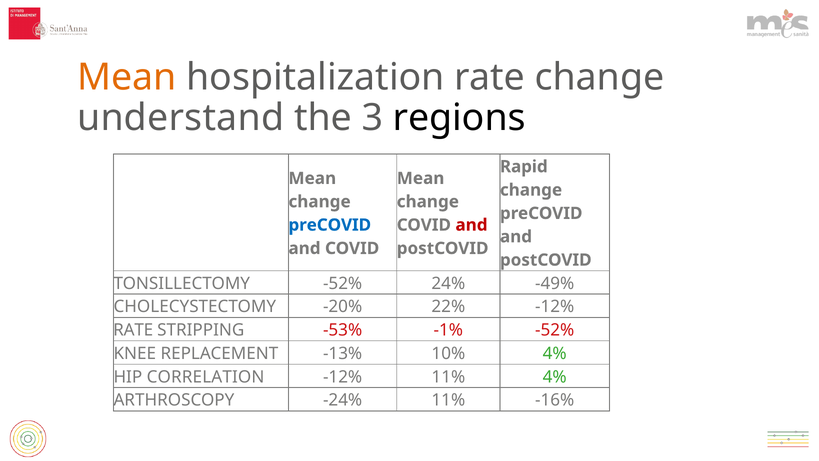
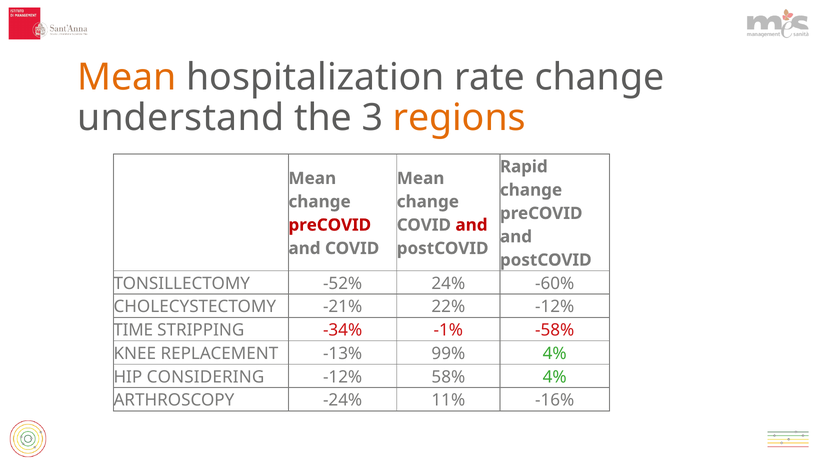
regions colour: black -> orange
preCOVID at (330, 225) colour: blue -> red
-49%: -49% -> -60%
-20%: -20% -> -21%
RATE at (133, 330): RATE -> TIME
-53%: -53% -> -34%
-1% -52%: -52% -> -58%
10%: 10% -> 99%
CORRELATION: CORRELATION -> CONSIDERING
-12% 11%: 11% -> 58%
